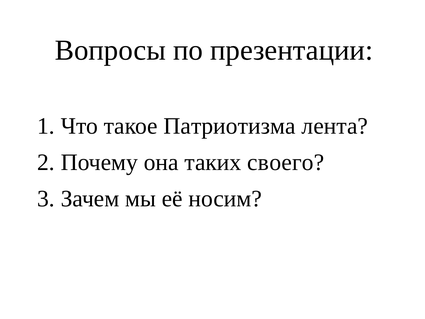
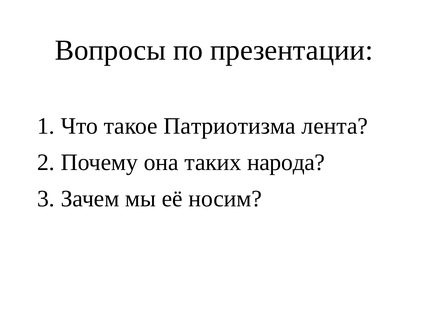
своего: своего -> народа
